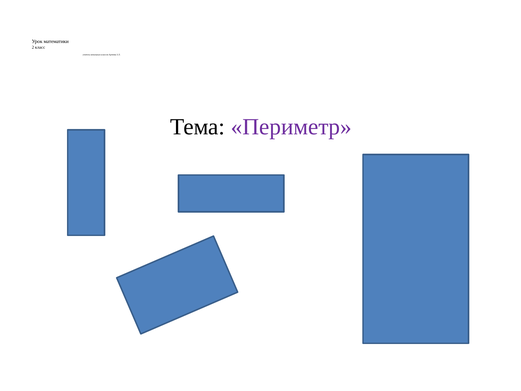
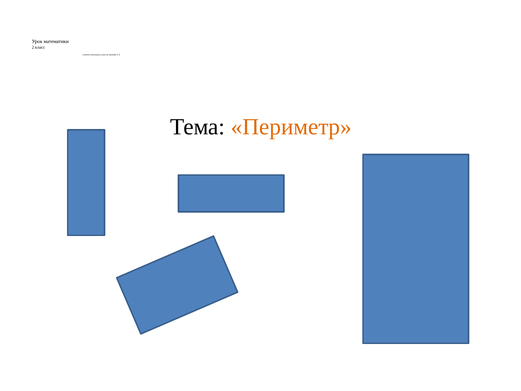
Периметр colour: purple -> orange
